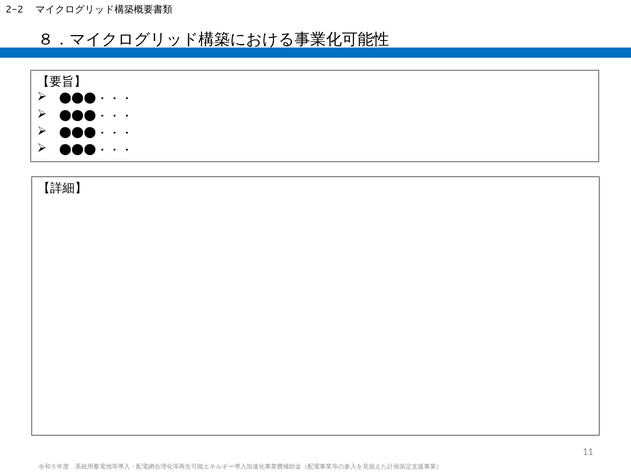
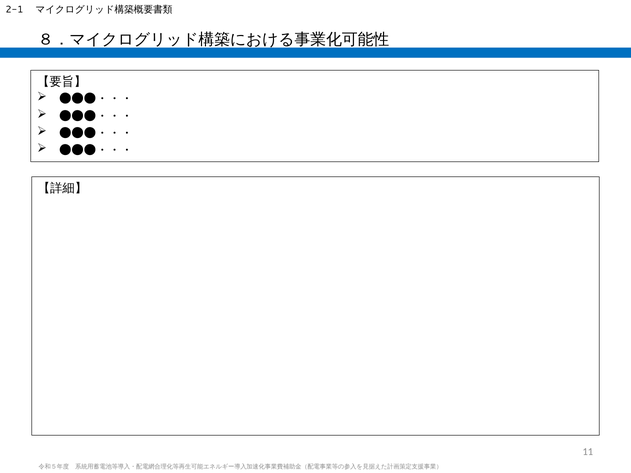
2-2: 2-2 -> 2-1
